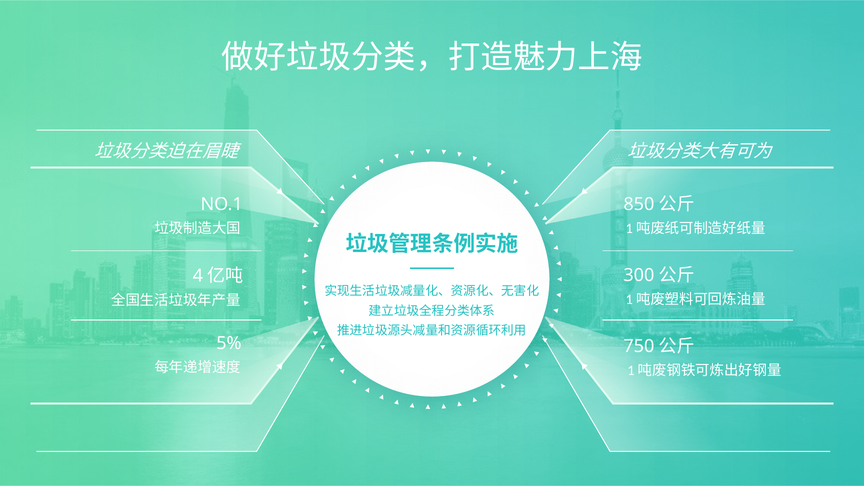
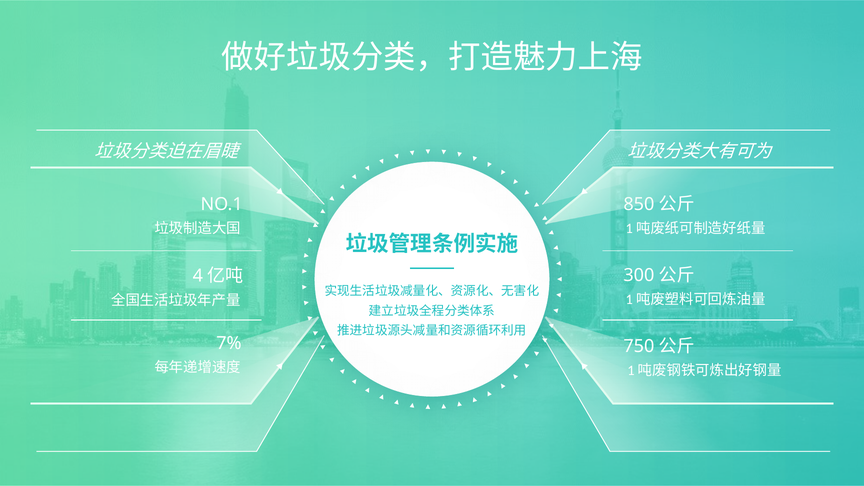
5%: 5% -> 7%
